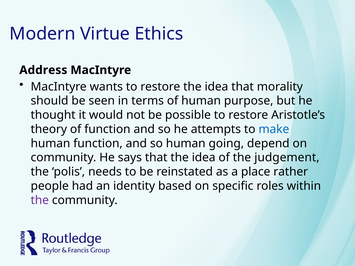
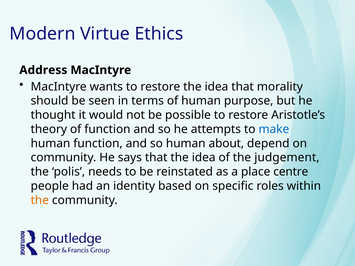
going: going -> about
rather: rather -> centre
the at (40, 200) colour: purple -> orange
